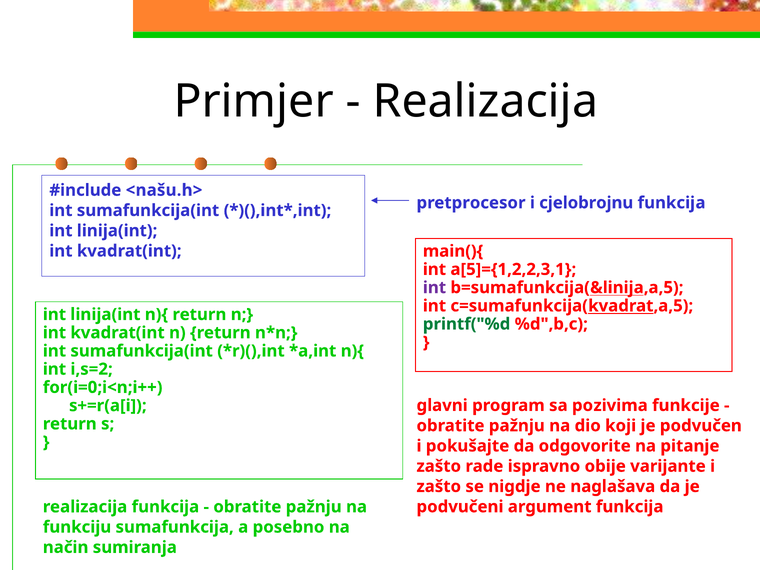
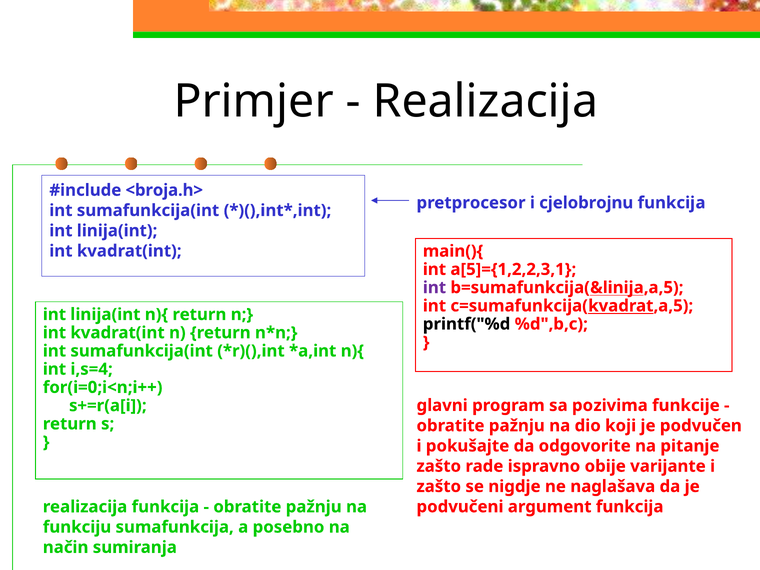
<našu.h>: <našu.h> -> <broja.h>
printf("%d colour: green -> black
i,s=2: i,s=2 -> i,s=4
